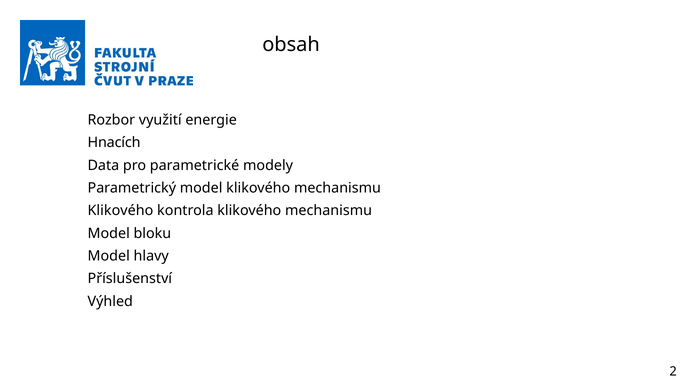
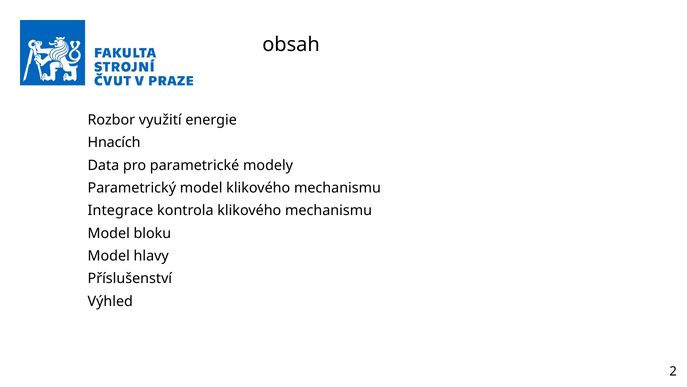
Klikového at (120, 210): Klikového -> Integrace
